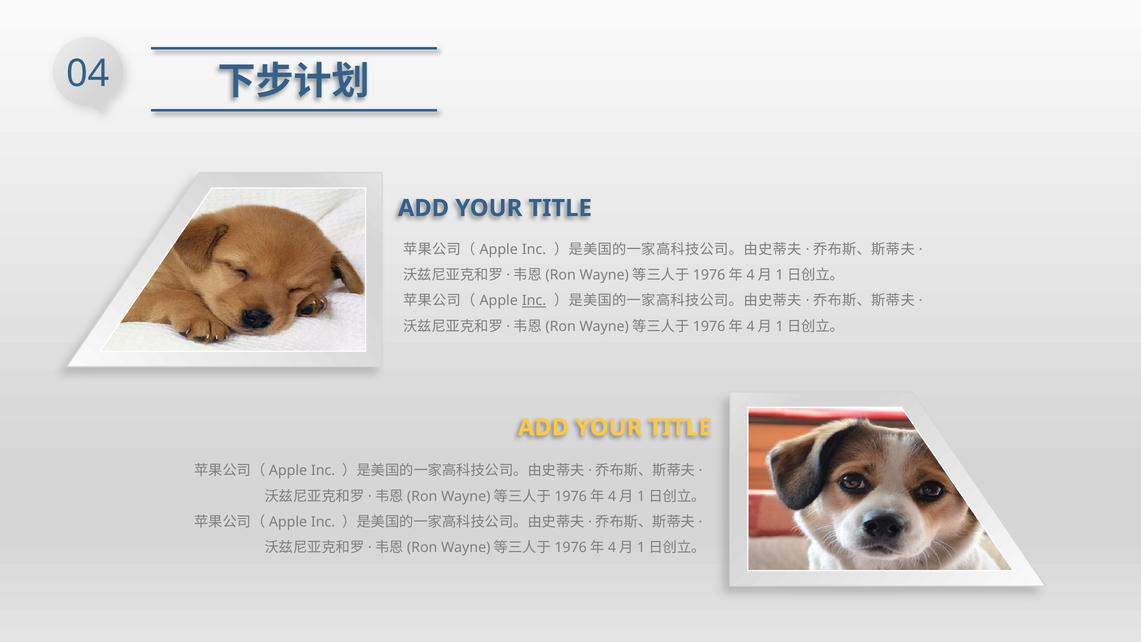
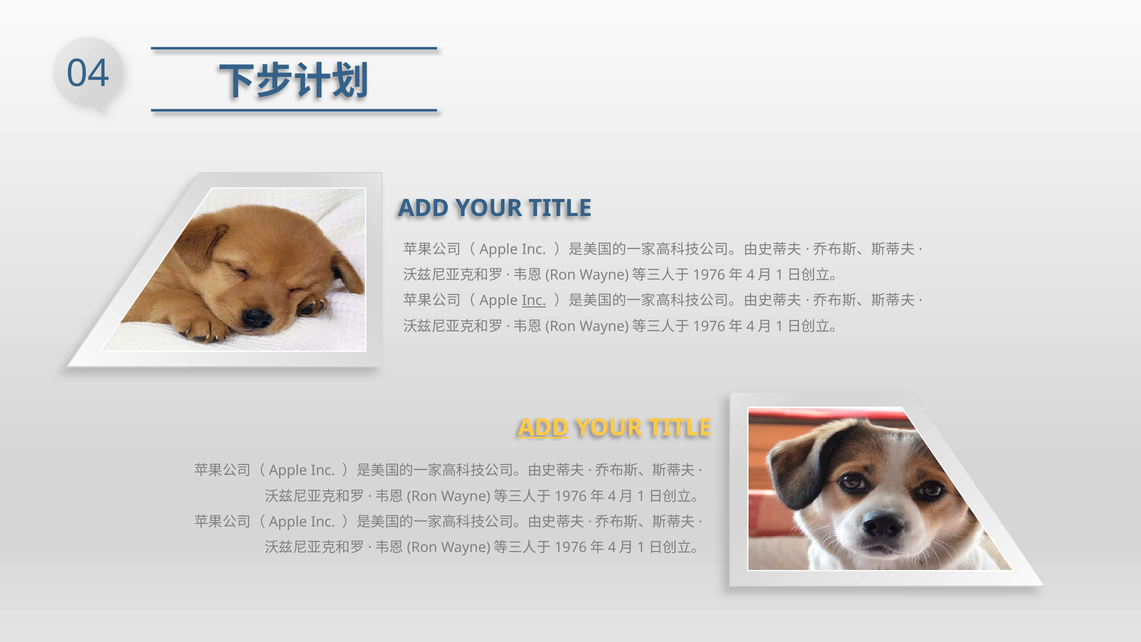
ADD at (544, 427) underline: none -> present
